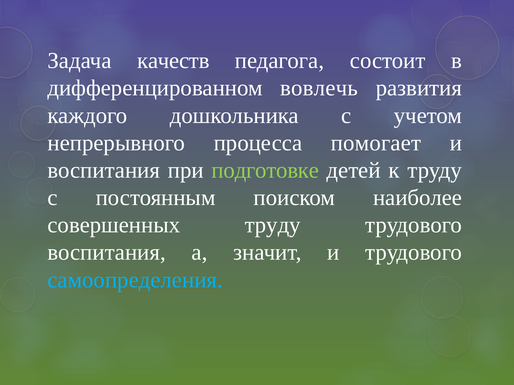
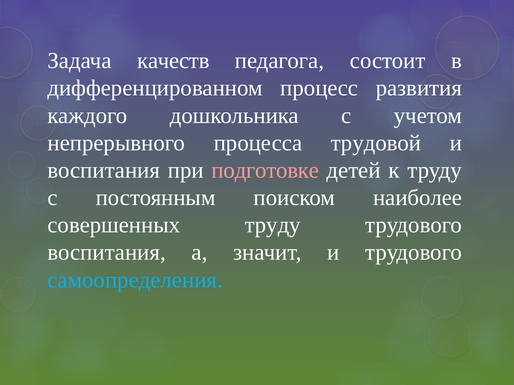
вовлечь: вовлечь -> процесс
помогает: помогает -> трудовой
подготовке colour: light green -> pink
